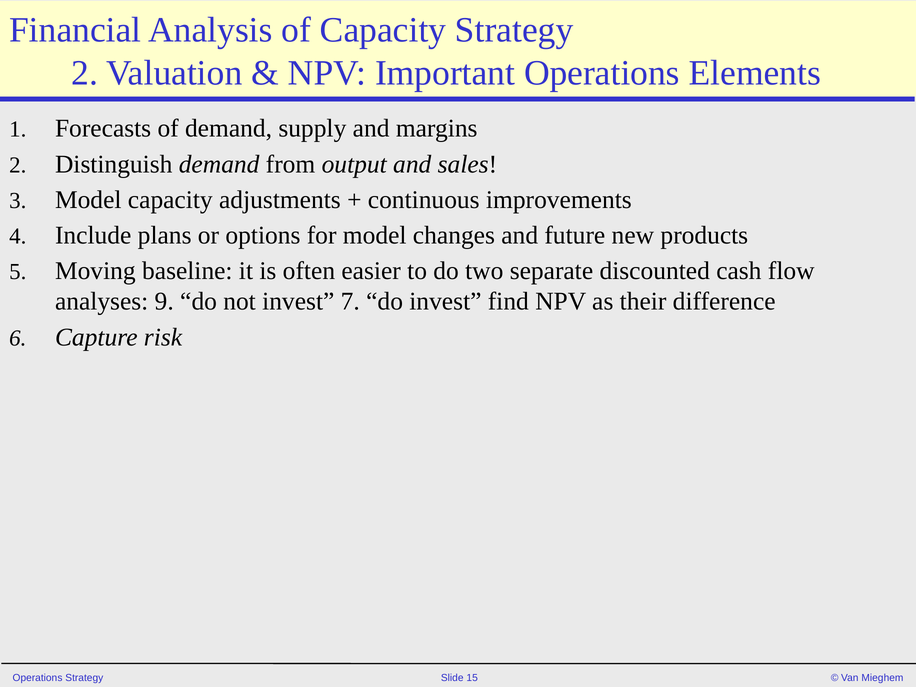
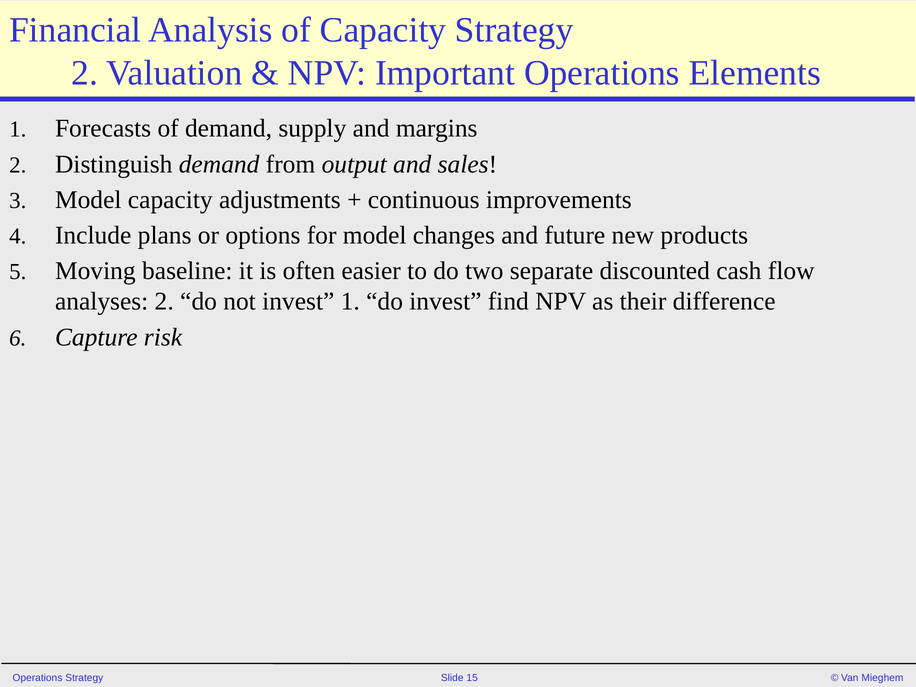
analyses 9: 9 -> 2
invest 7: 7 -> 1
